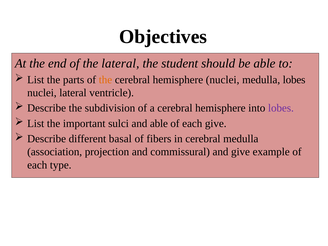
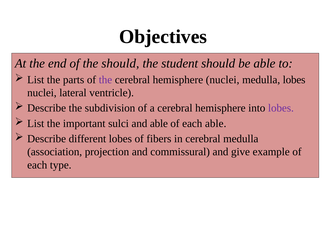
the lateral: lateral -> should
the at (105, 80) colour: orange -> purple
each give: give -> able
different basal: basal -> lobes
